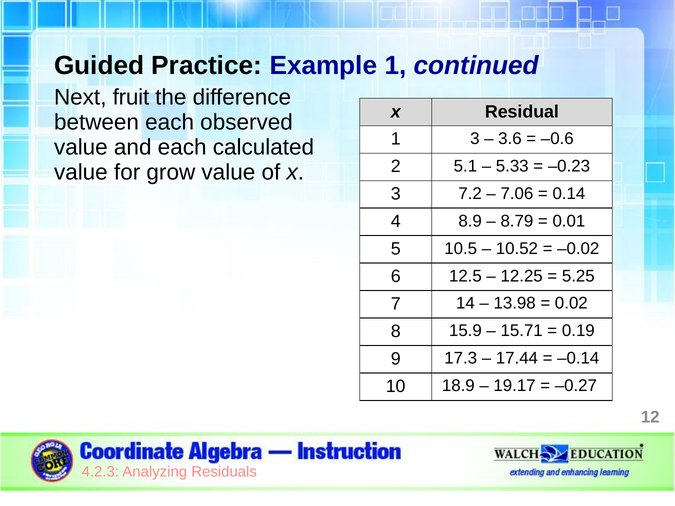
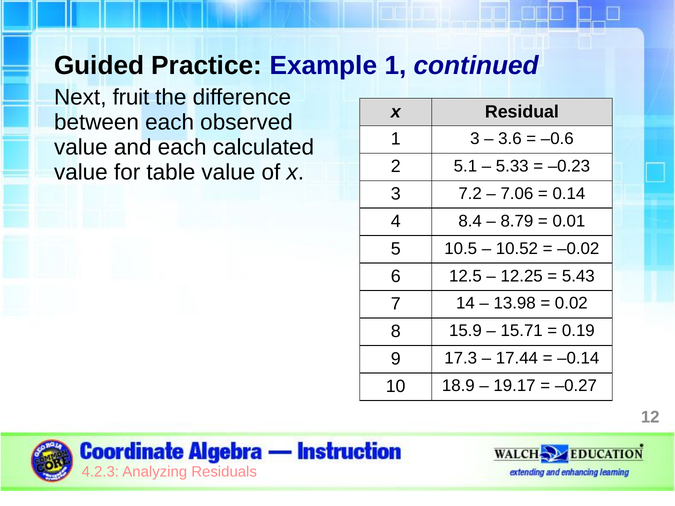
grow: grow -> table
8.9: 8.9 -> 8.4
5.25: 5.25 -> 5.43
